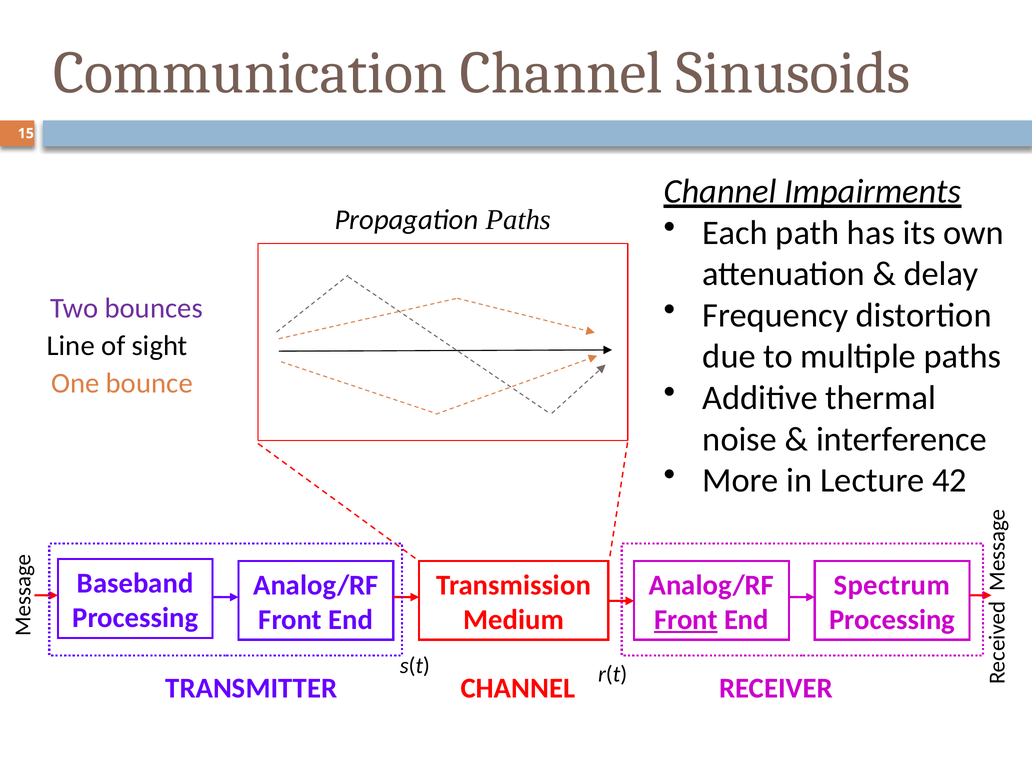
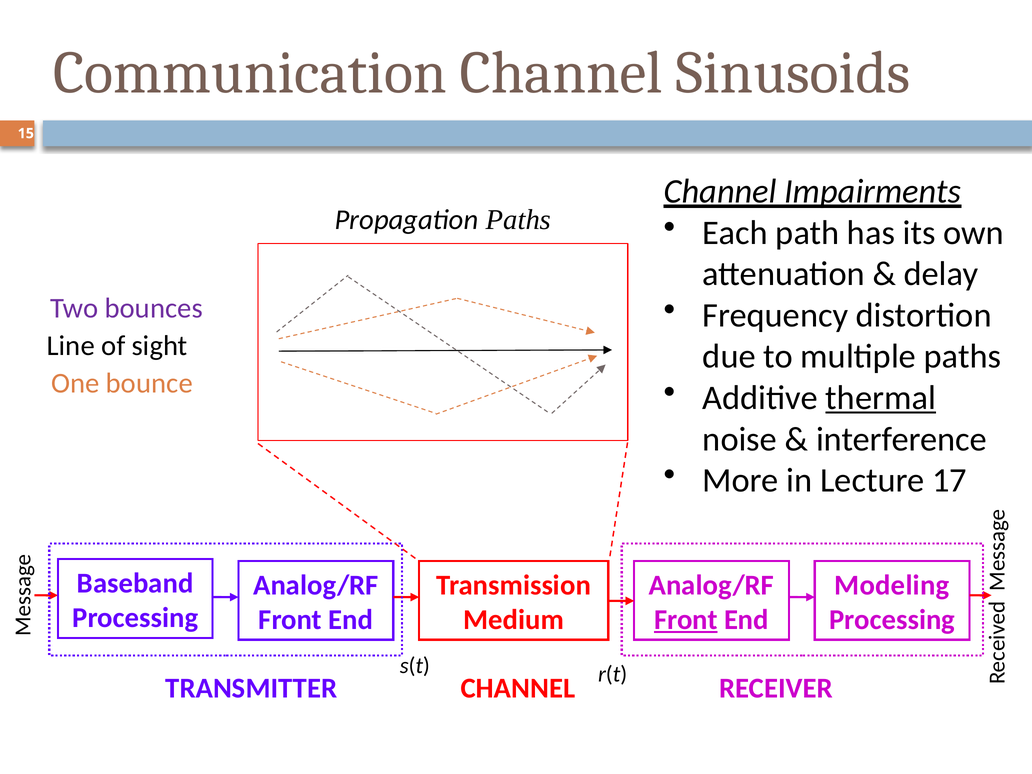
thermal underline: none -> present
42: 42 -> 17
Spectrum: Spectrum -> Modeling
